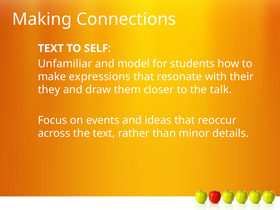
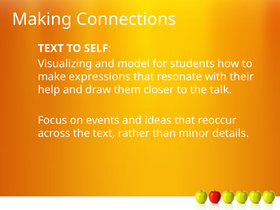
Unfamiliar: Unfamiliar -> Visualizing
they: they -> help
